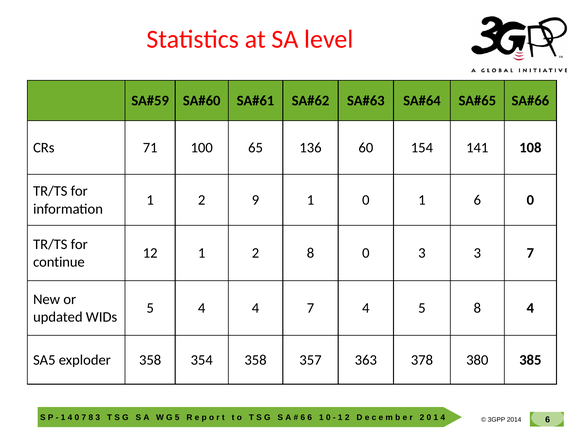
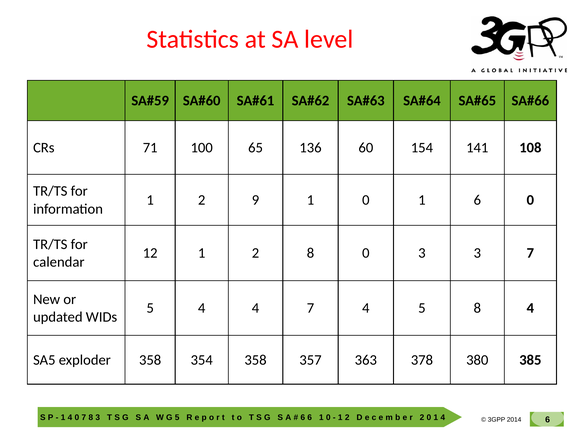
continue: continue -> calendar
